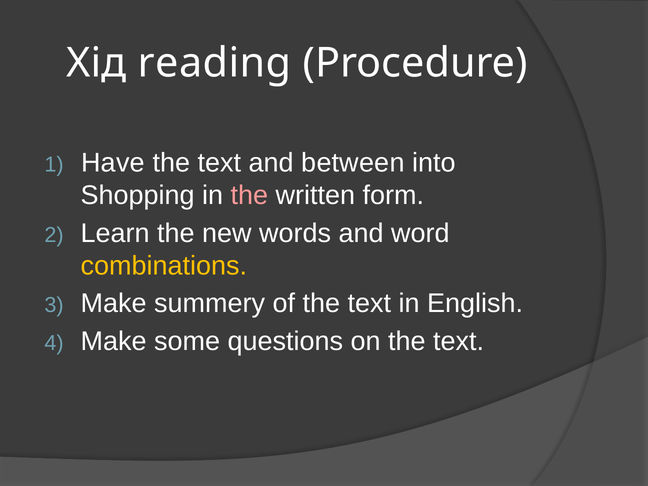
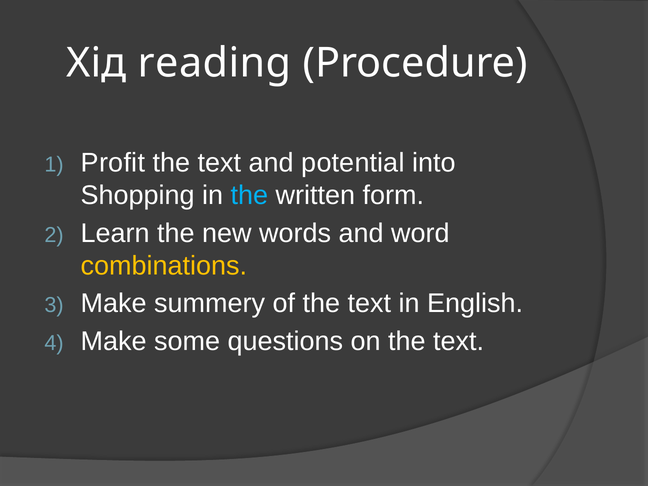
Have: Have -> Profit
between: between -> potential
the at (250, 195) colour: pink -> light blue
